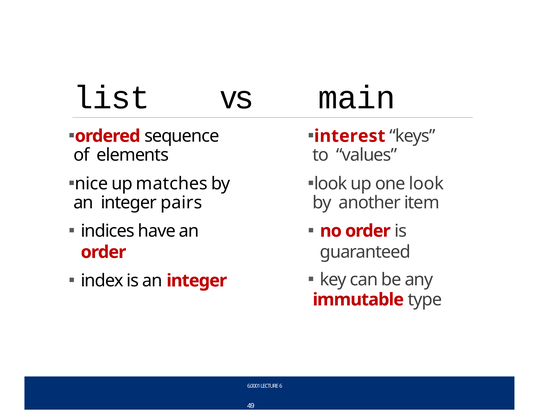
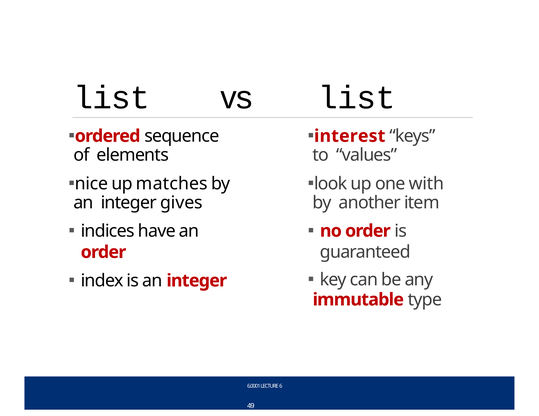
vs main: main -> list
one look: look -> with
pairs: pairs -> gives
